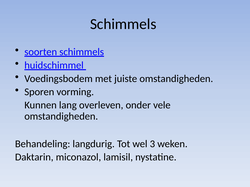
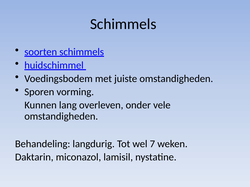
3: 3 -> 7
